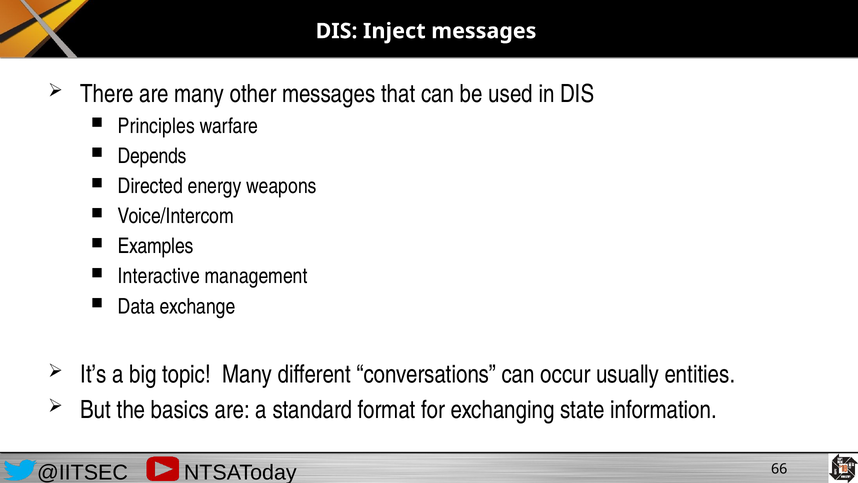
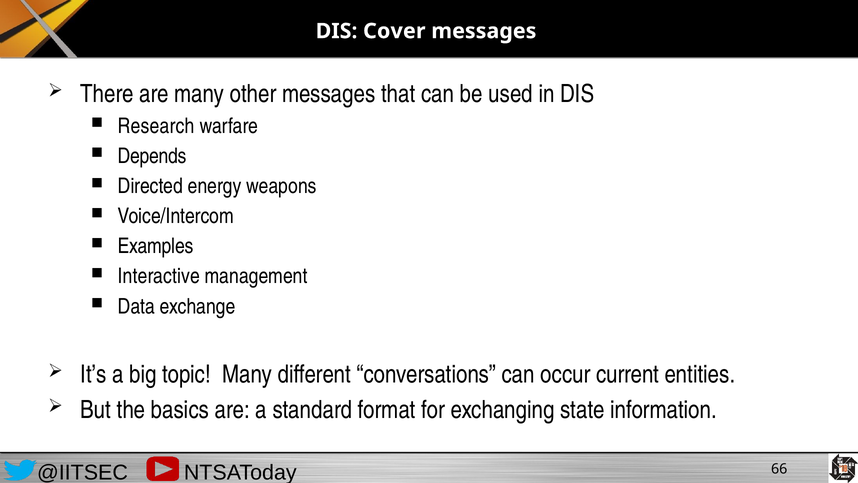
Inject: Inject -> Cover
Principles: Principles -> Research
usually: usually -> current
